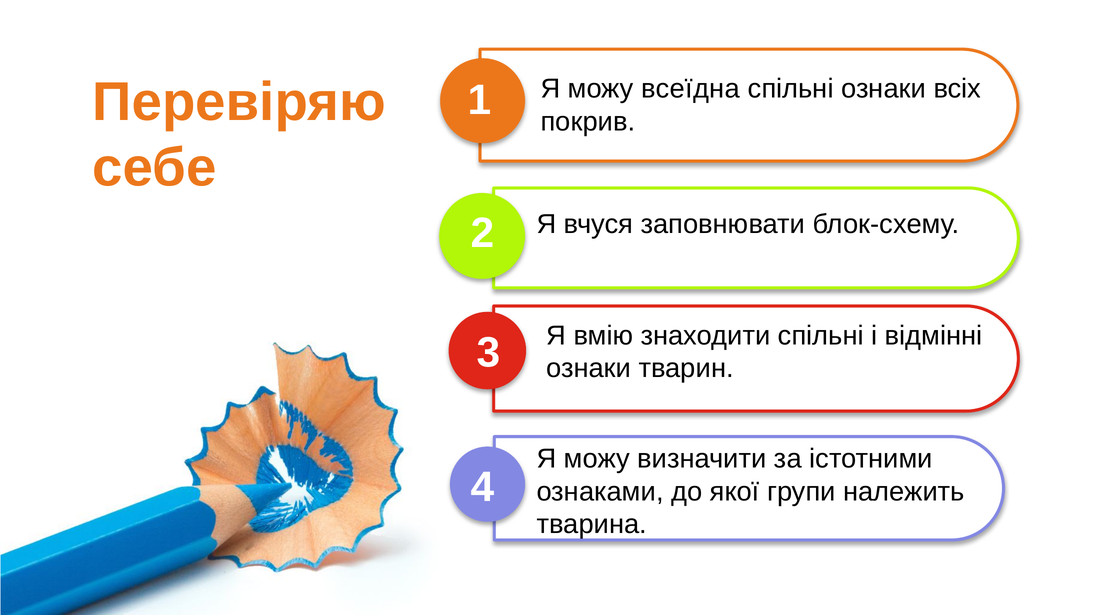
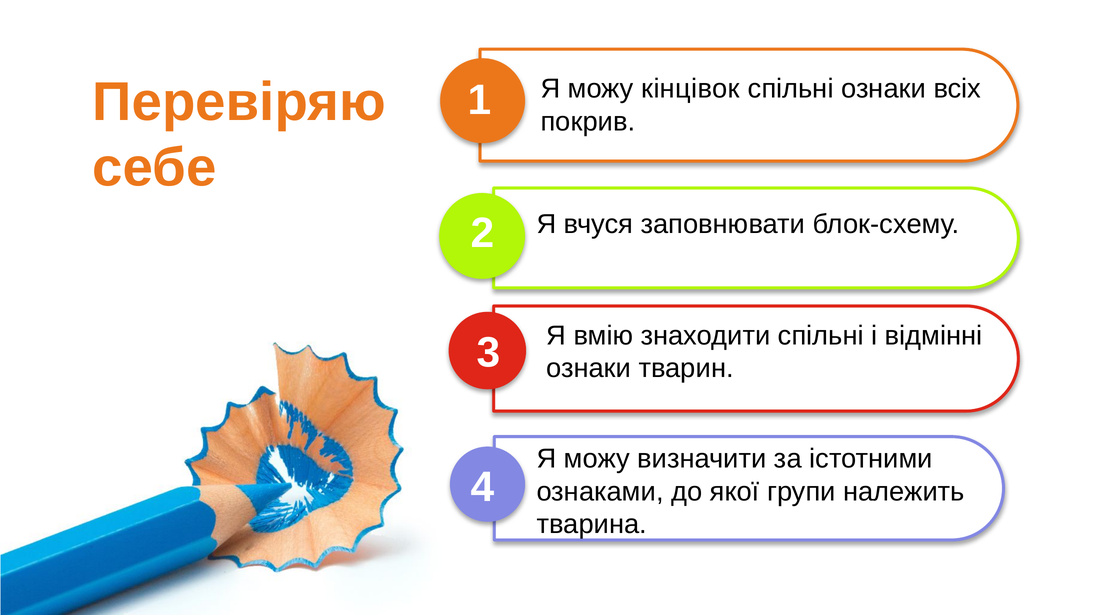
всеїдна: всеїдна -> кінцівок
